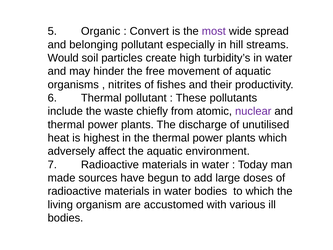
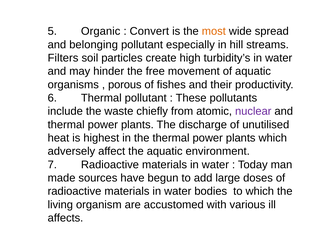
most colour: purple -> orange
Would: Would -> Filters
nitrites: nitrites -> porous
bodies at (65, 218): bodies -> affects
